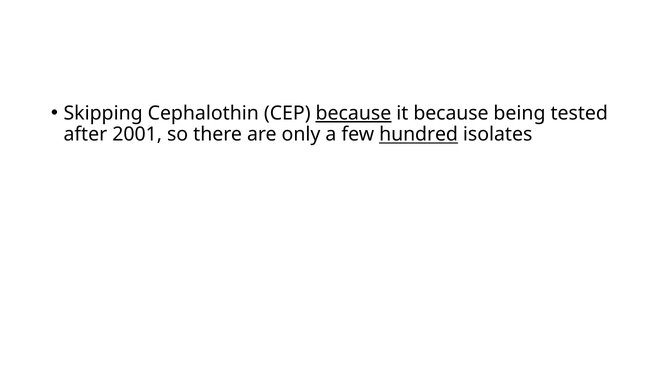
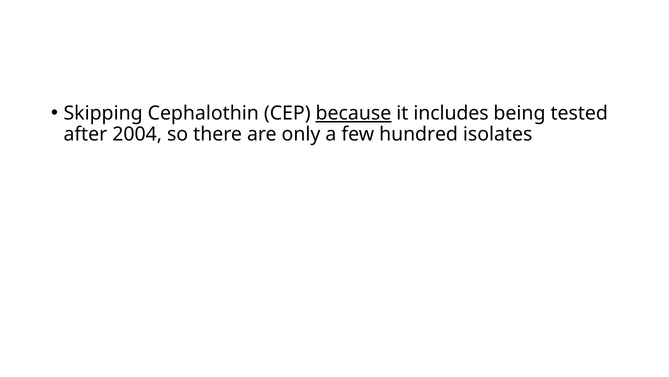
it because: because -> includes
2001: 2001 -> 2004
hundred underline: present -> none
